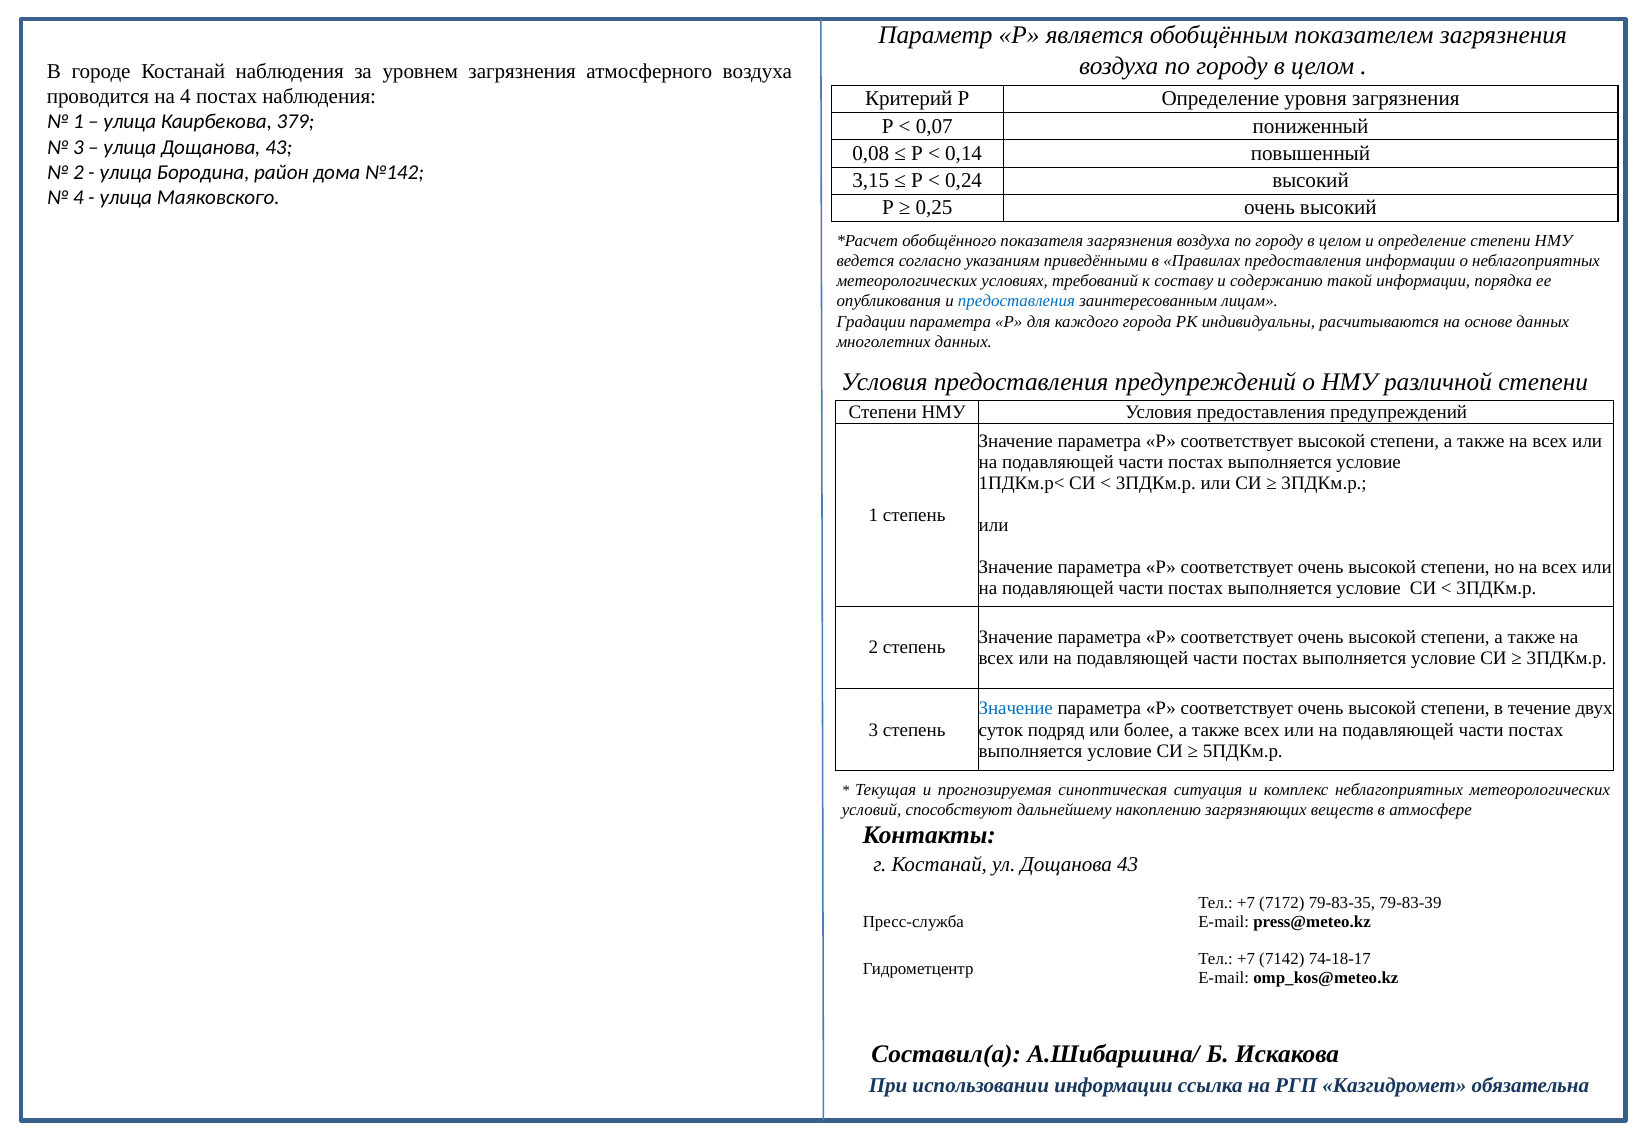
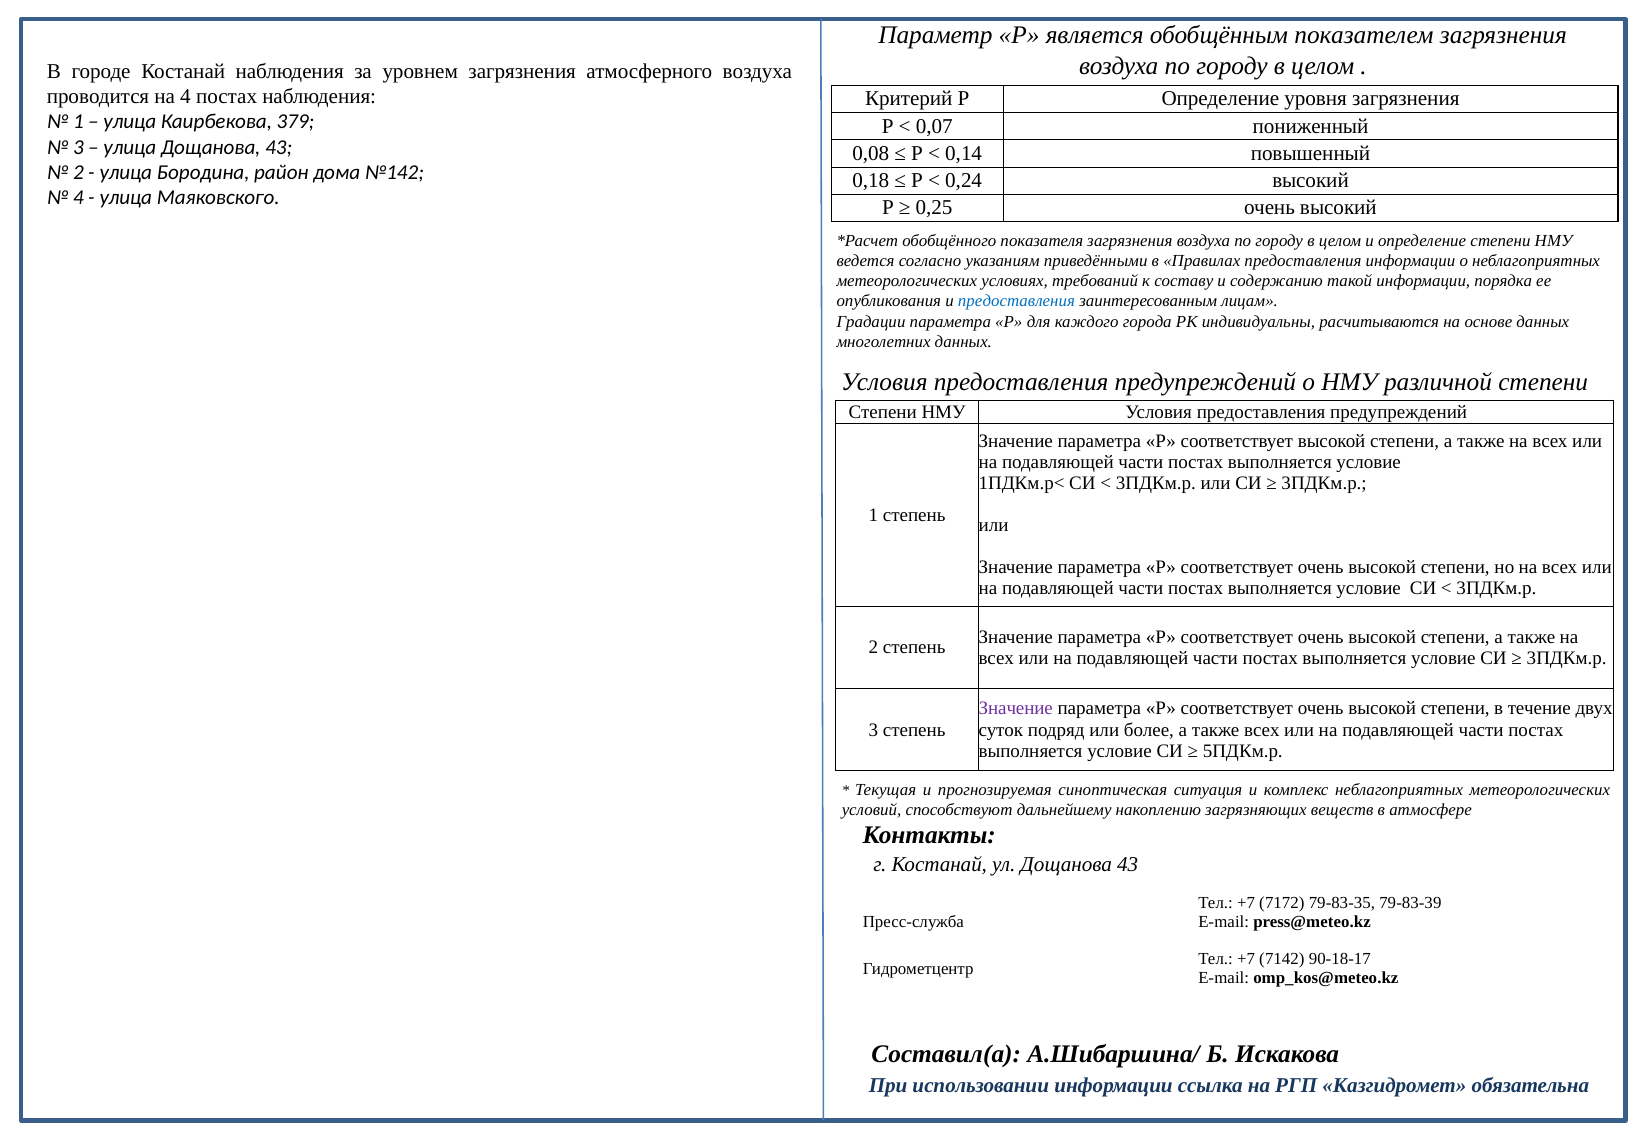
3,15: 3,15 -> 0,18
Значение at (1016, 709) colour: blue -> purple
74-18-17: 74-18-17 -> 90-18-17
